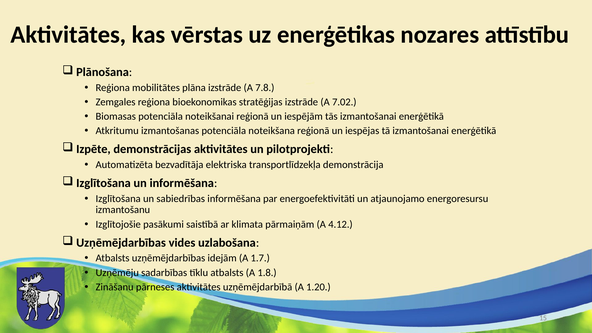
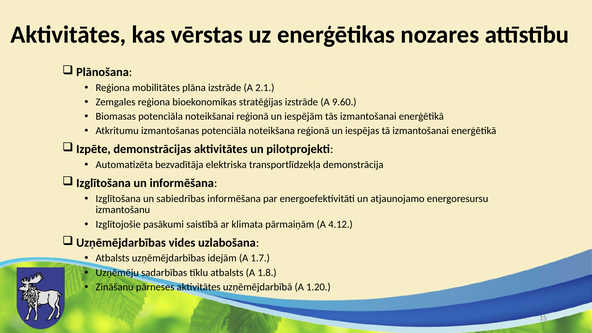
7.8: 7.8 -> 2.1
7.02: 7.02 -> 9.60
